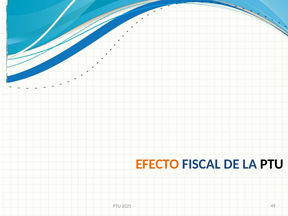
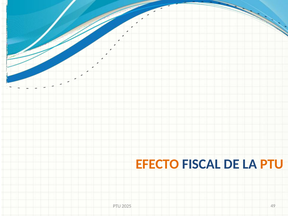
PTU at (272, 164) colour: black -> orange
